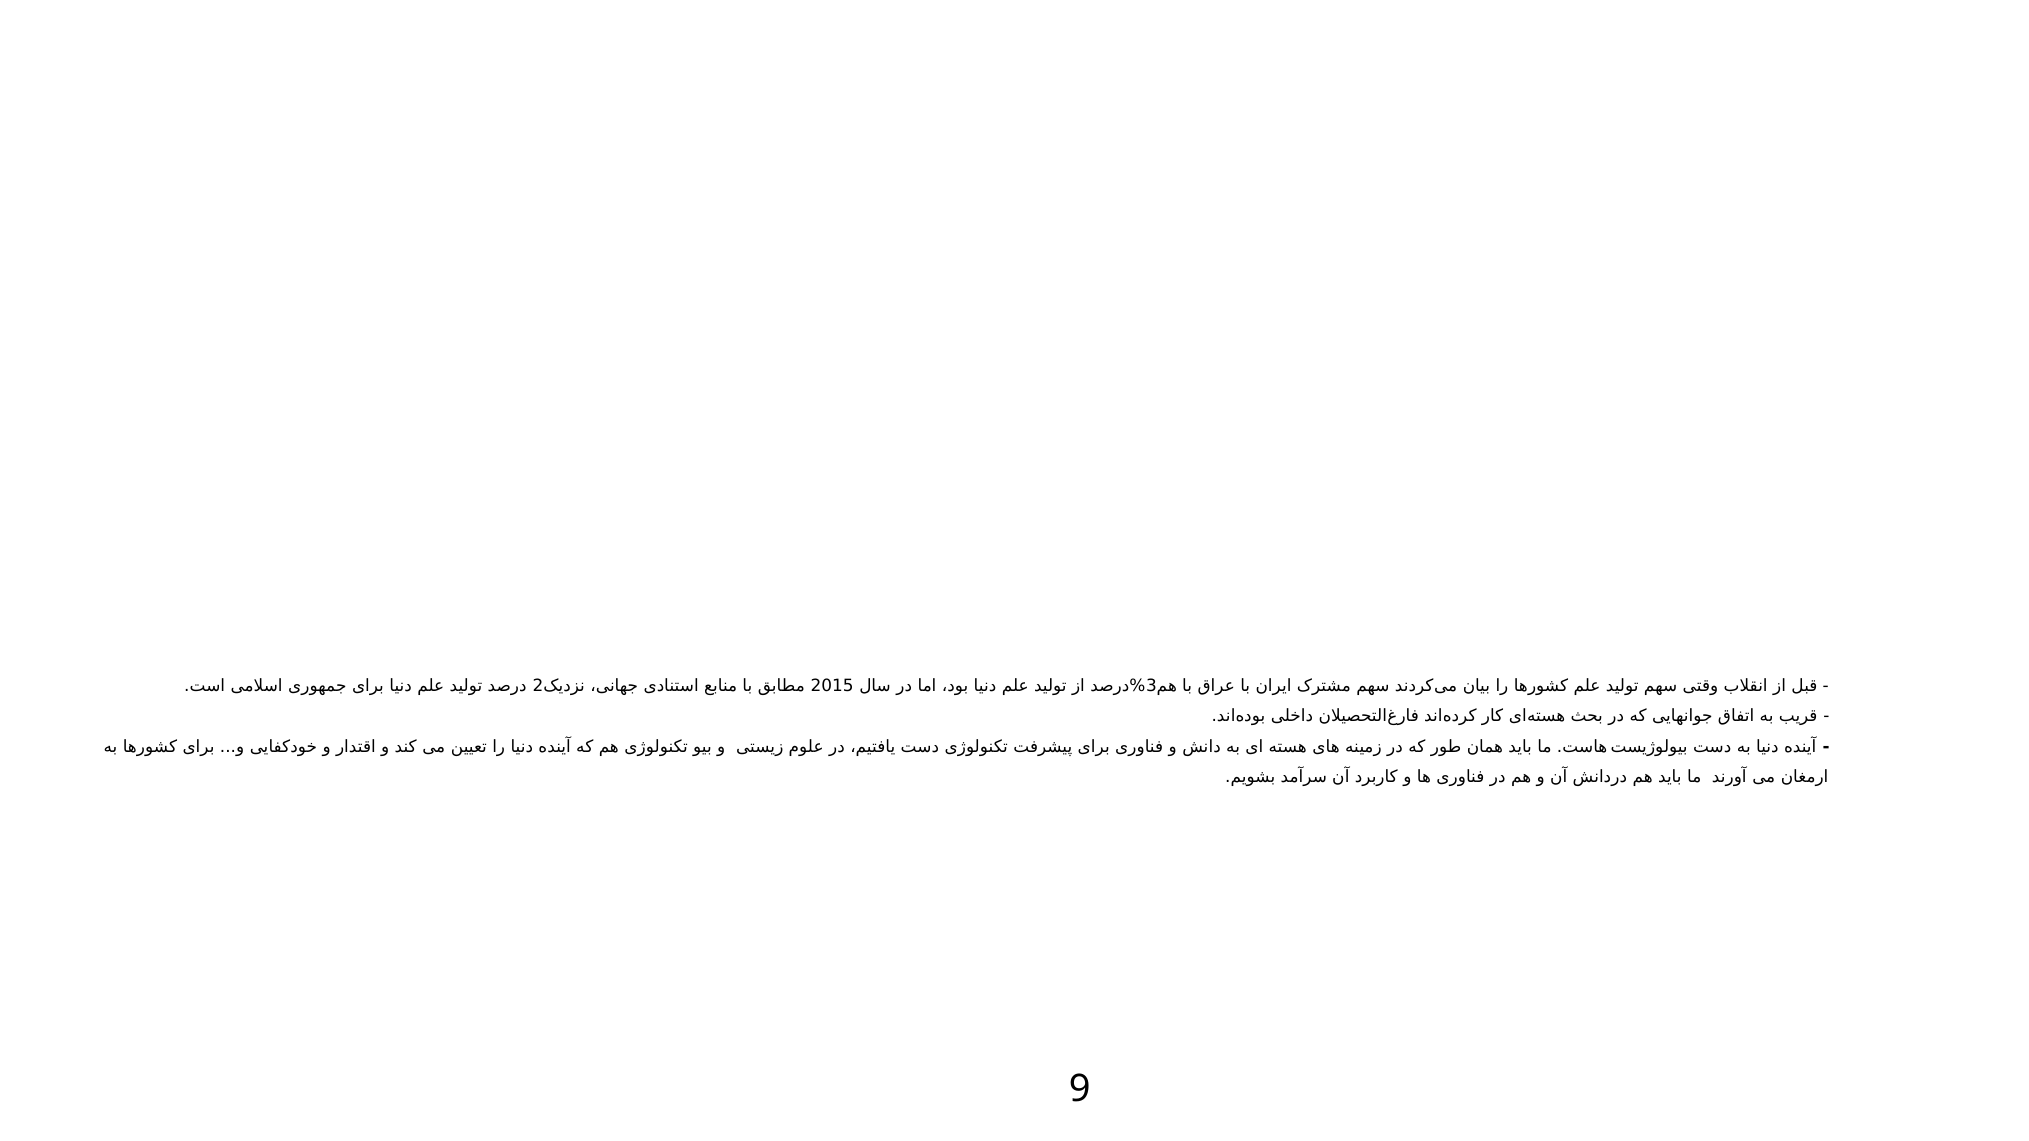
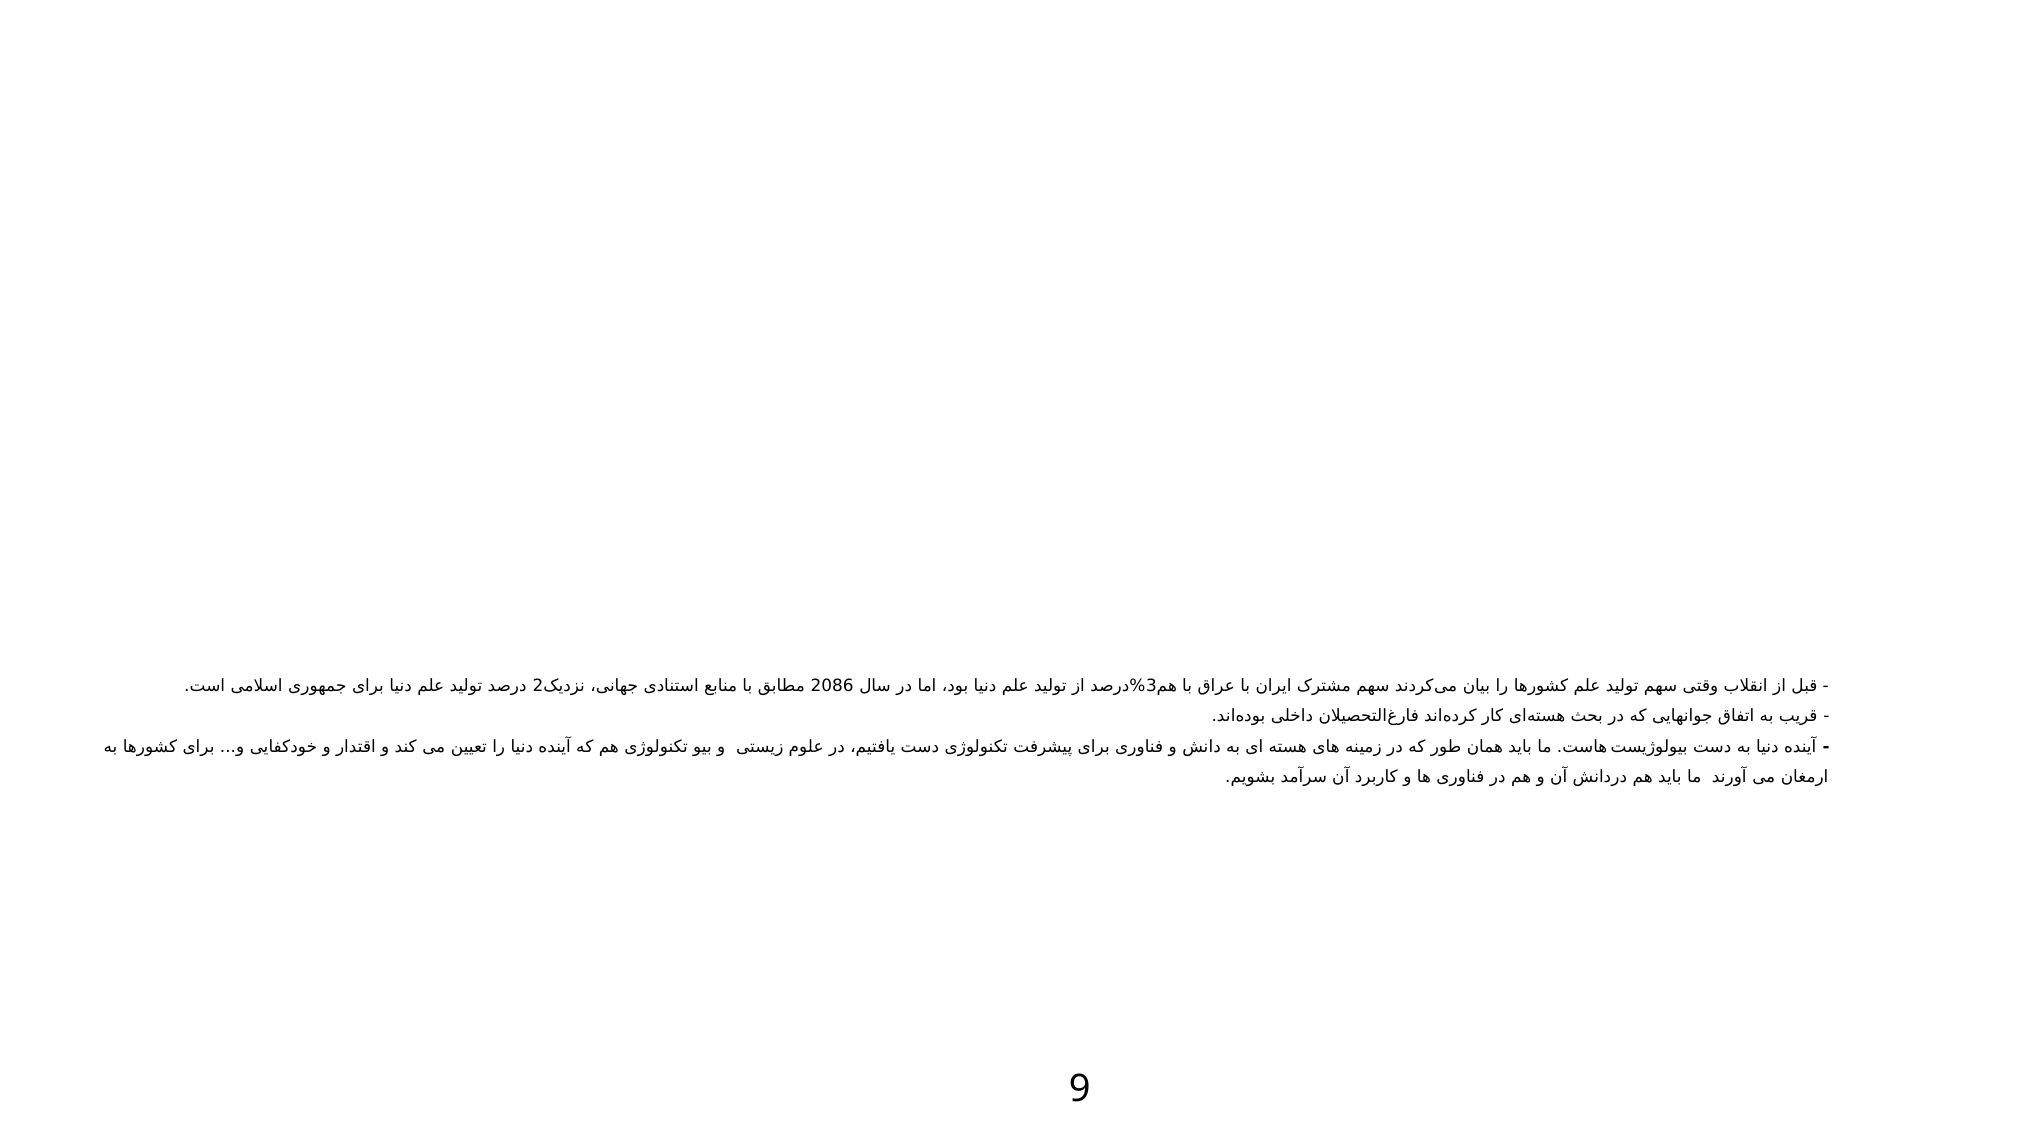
2015: 2015 -> 2086
